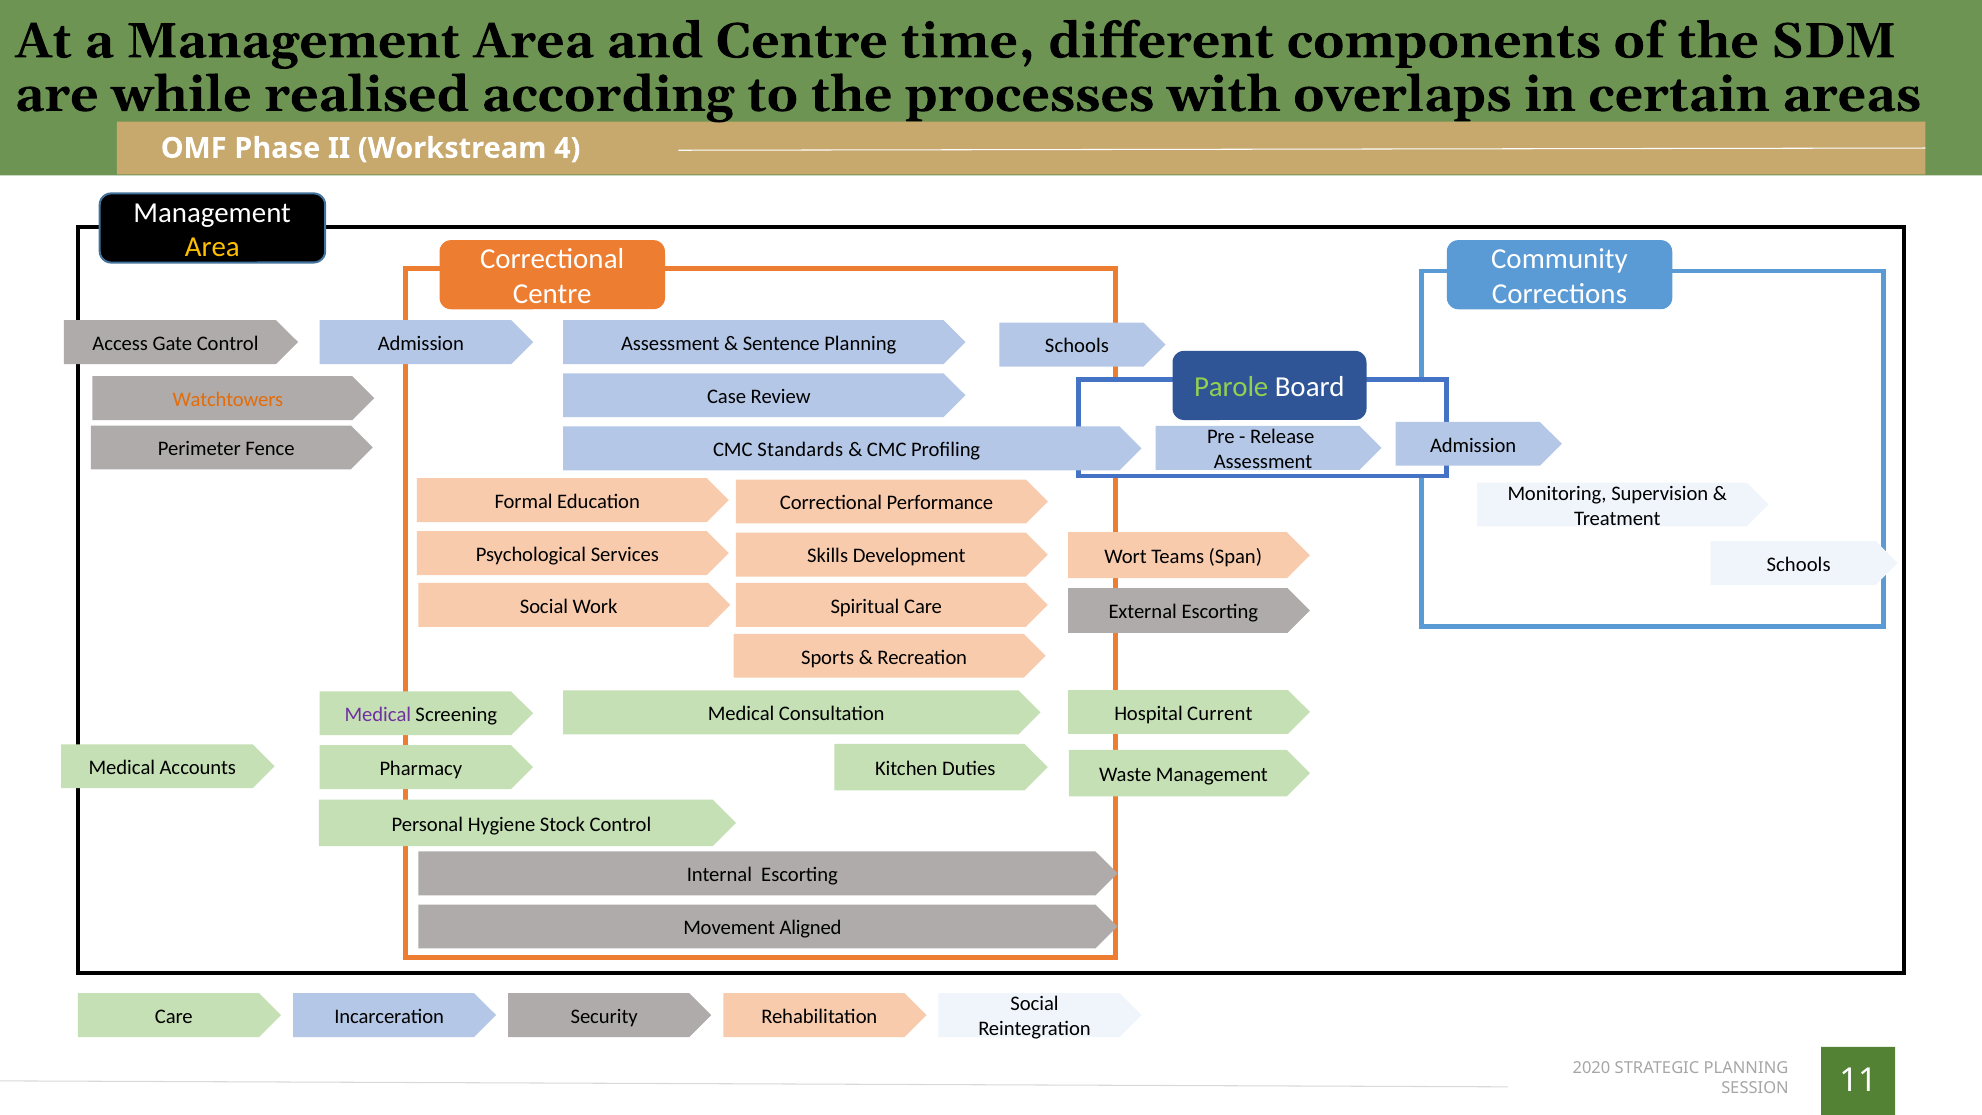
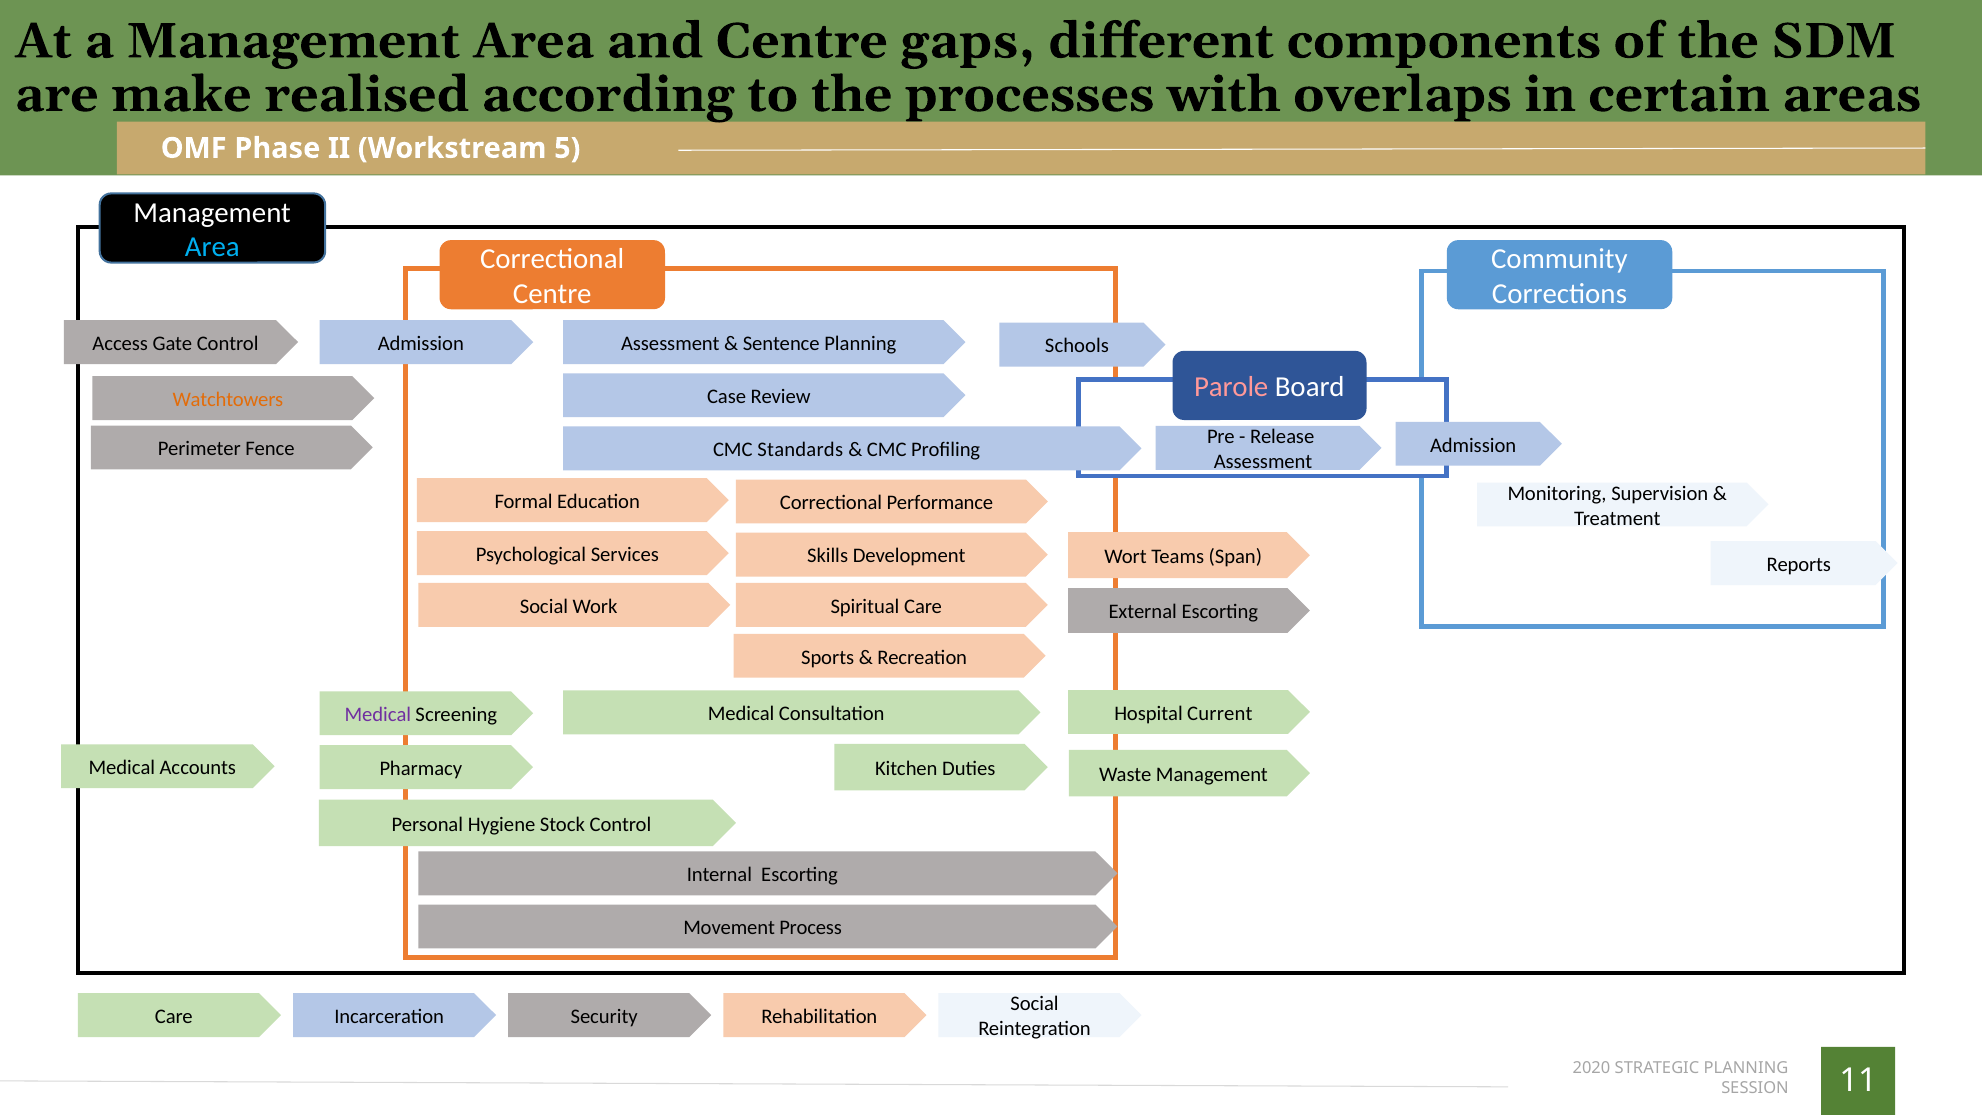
time: time -> gaps
while: while -> make
4: 4 -> 5
Area at (212, 247) colour: yellow -> light blue
Parole colour: light green -> pink
Schools at (1799, 564): Schools -> Reports
Aligned: Aligned -> Process
